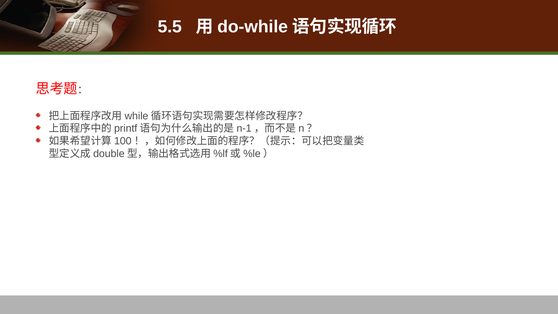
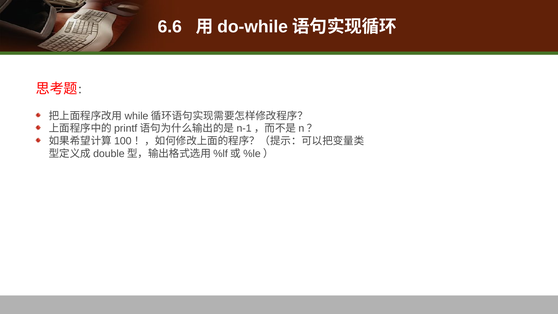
5.5: 5.5 -> 6.6
